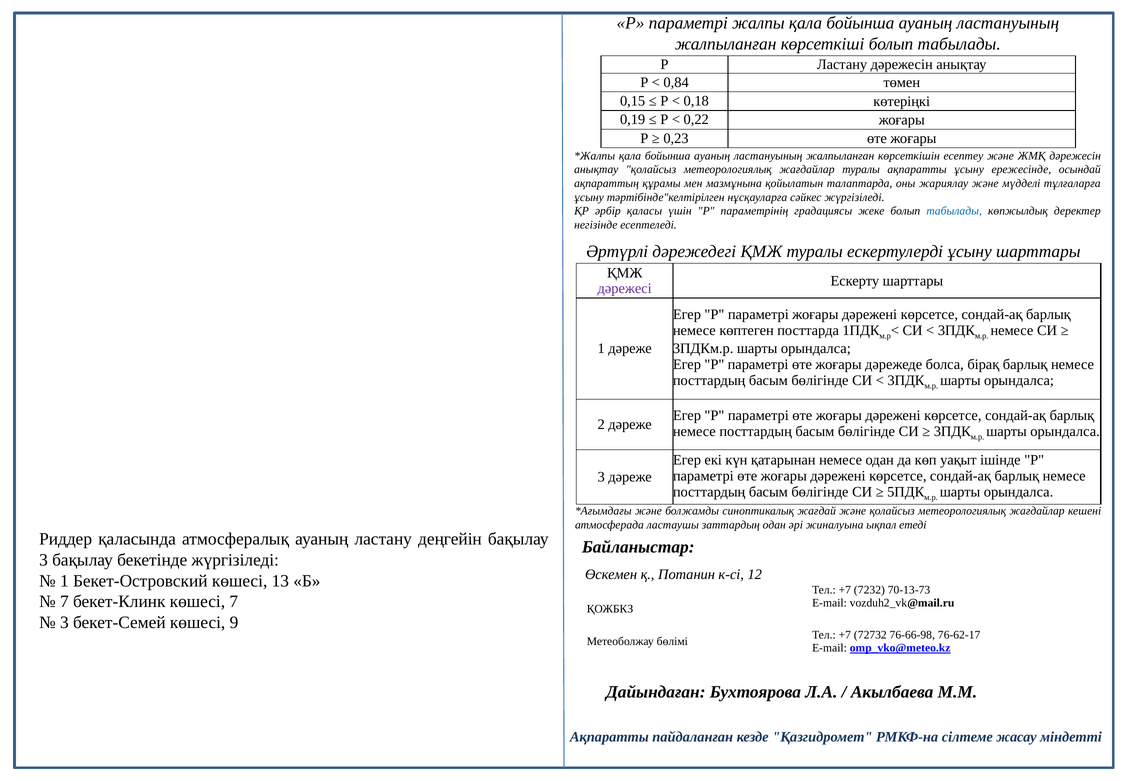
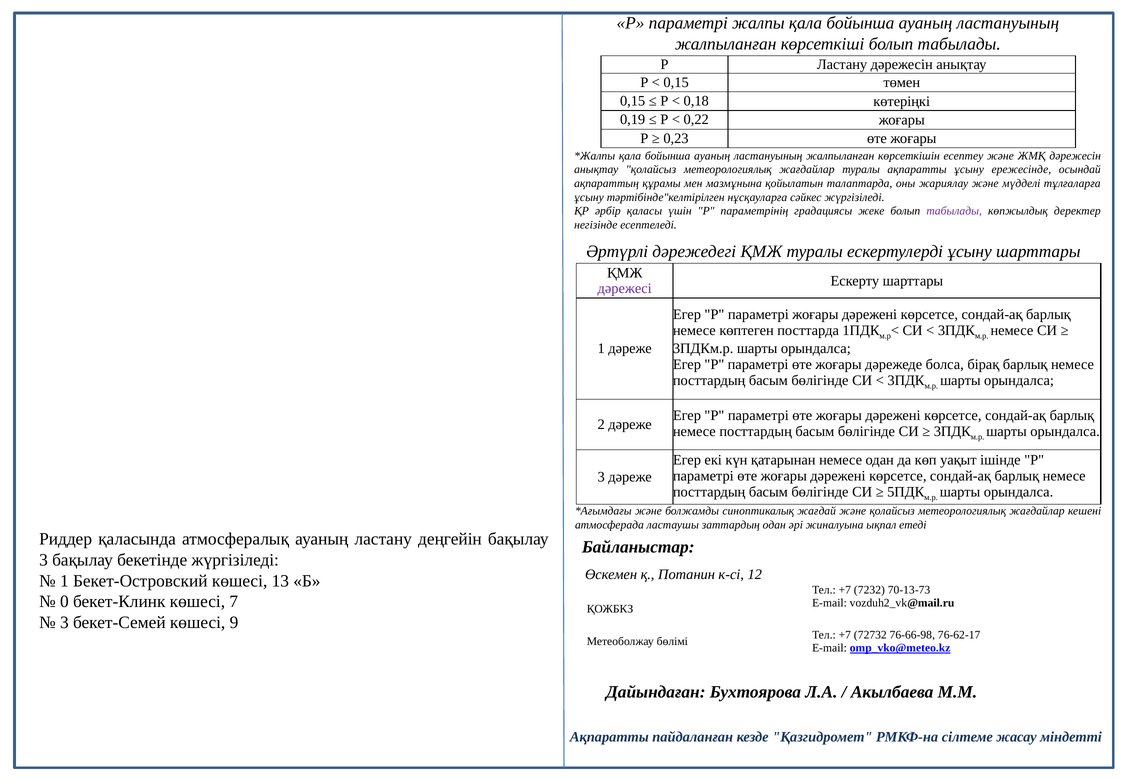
0,84 at (676, 82): 0,84 -> 0,15
табылады at (954, 211) colour: blue -> purple
7 at (64, 602): 7 -> 0
